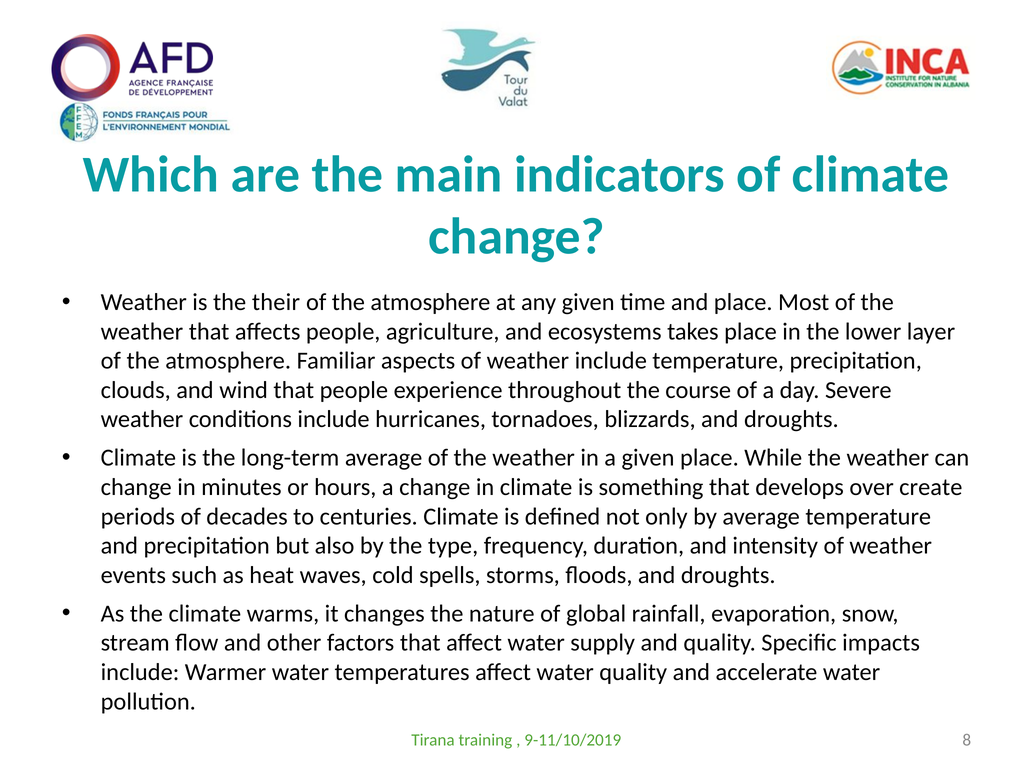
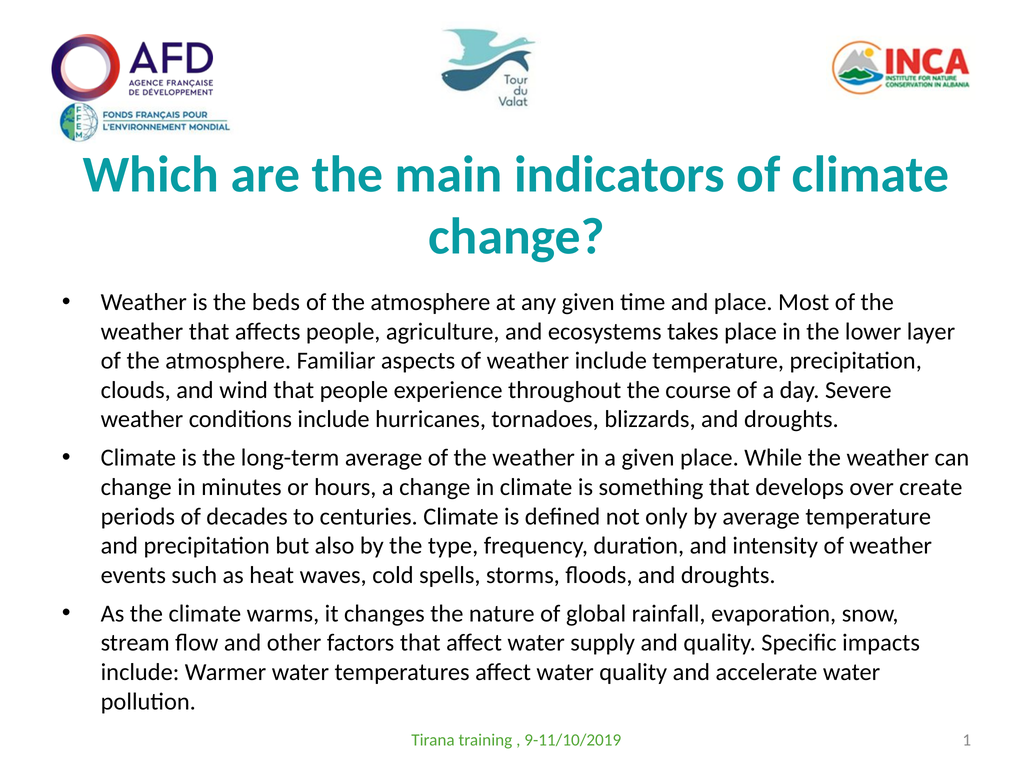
their: their -> beds
8: 8 -> 1
